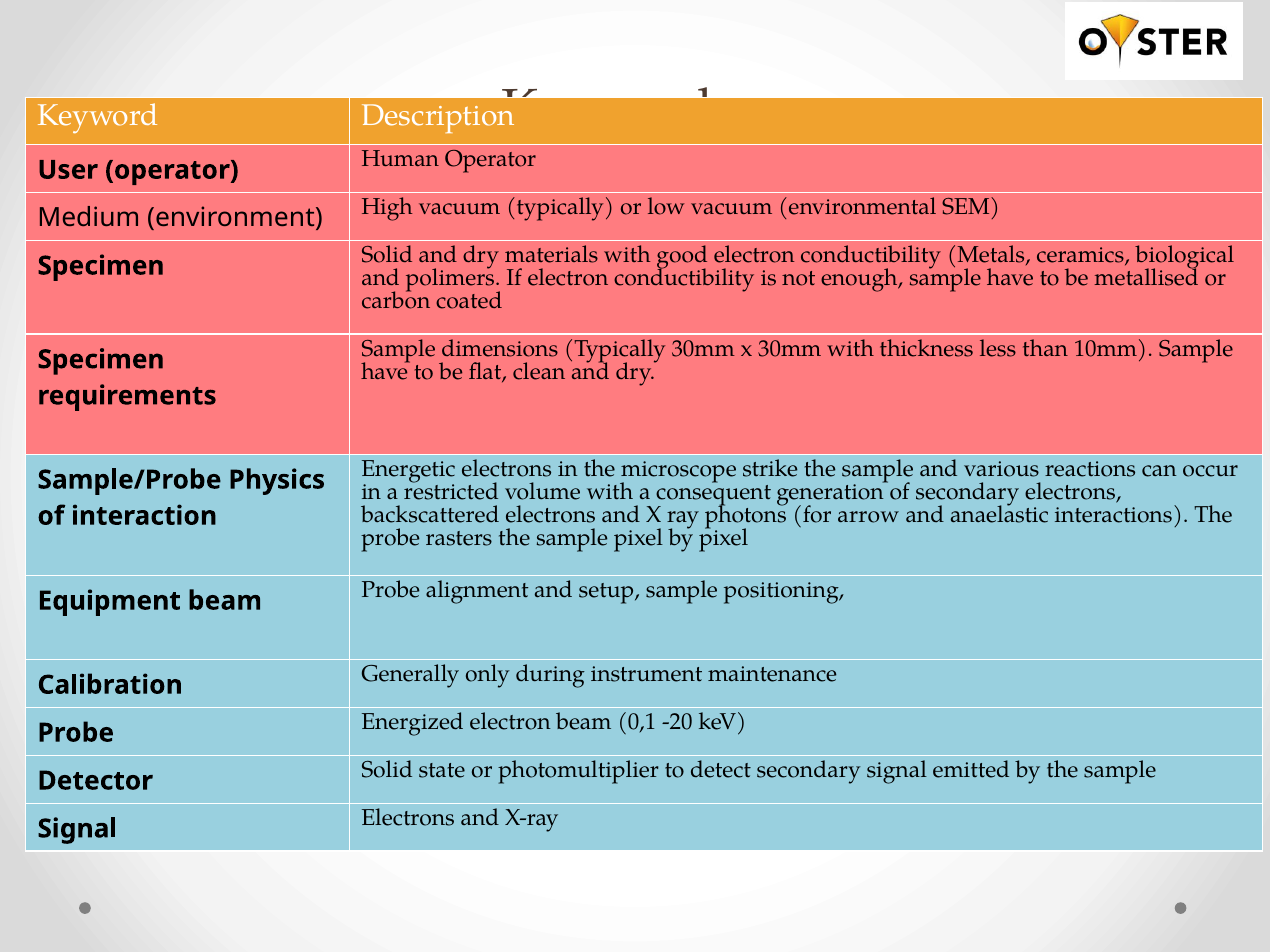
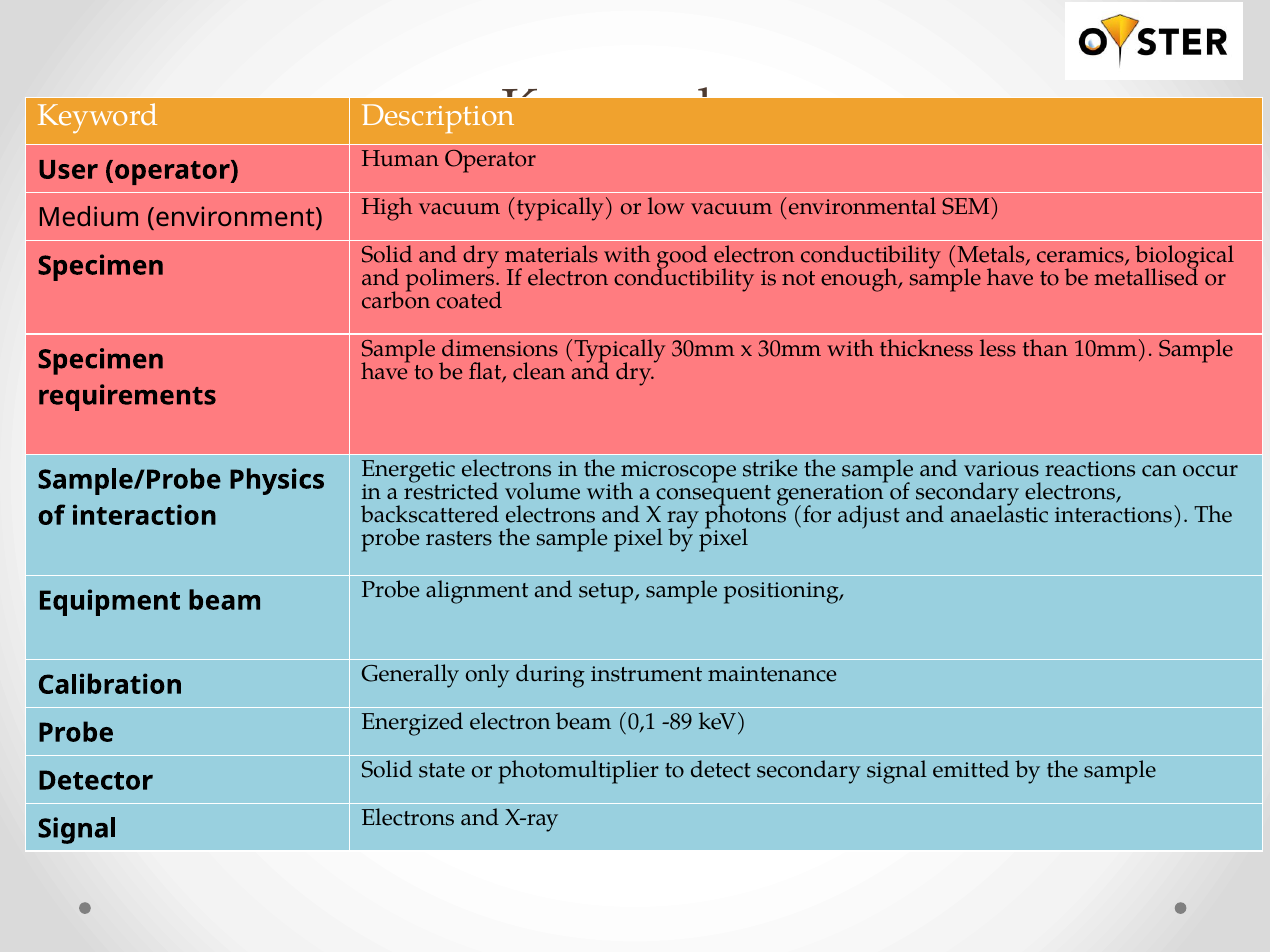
arrow: arrow -> adjust
-20: -20 -> -89
